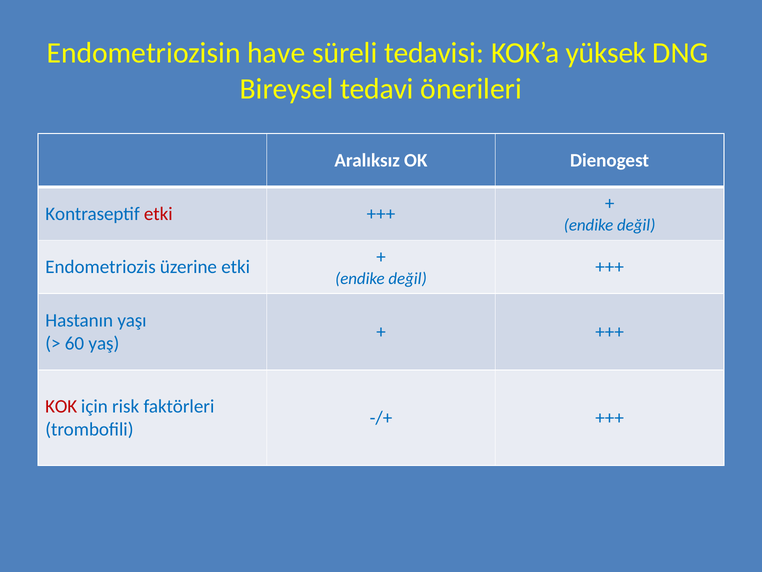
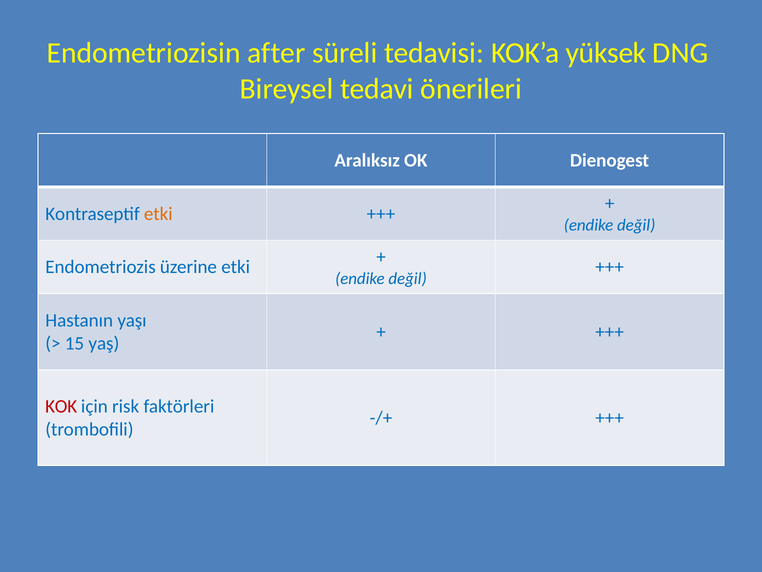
have: have -> after
etki at (158, 214) colour: red -> orange
60: 60 -> 15
